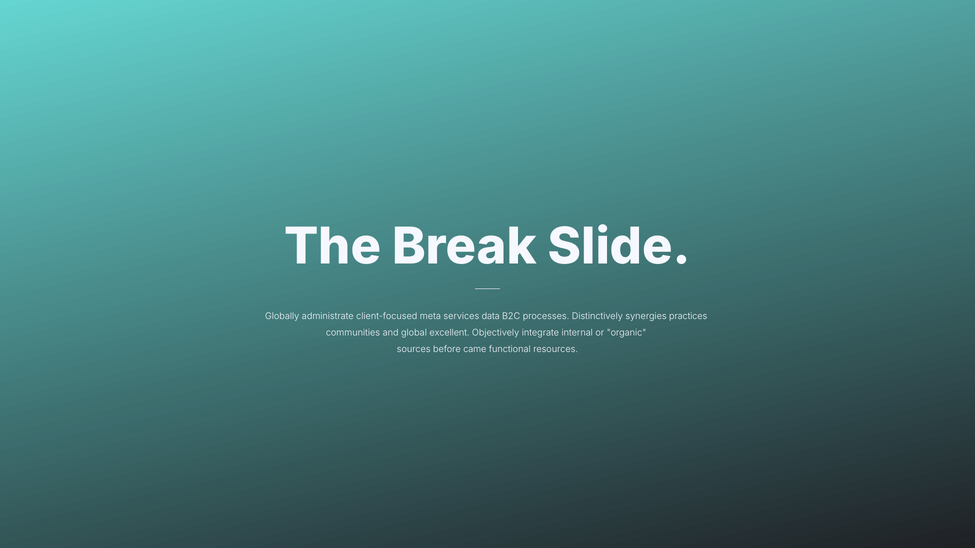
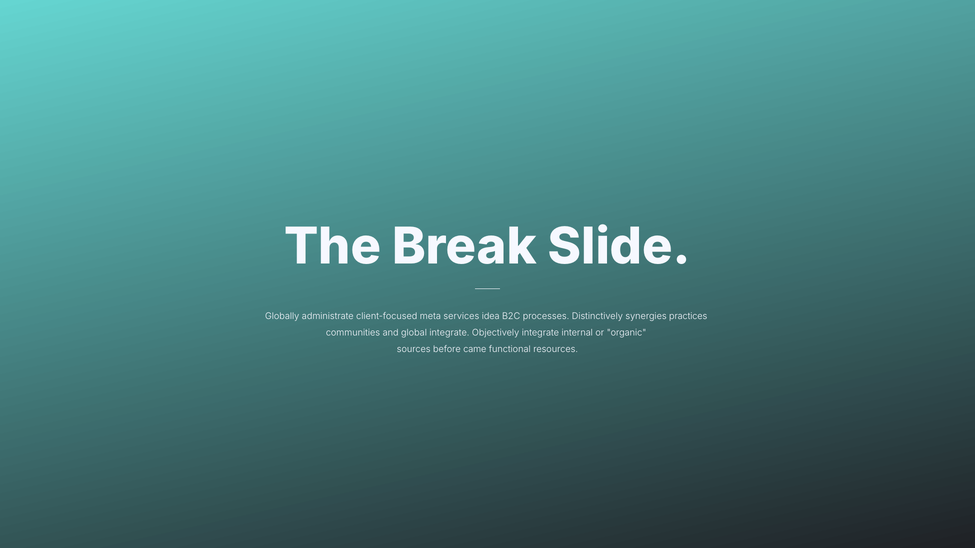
data: data -> idea
global excellent: excellent -> integrate
